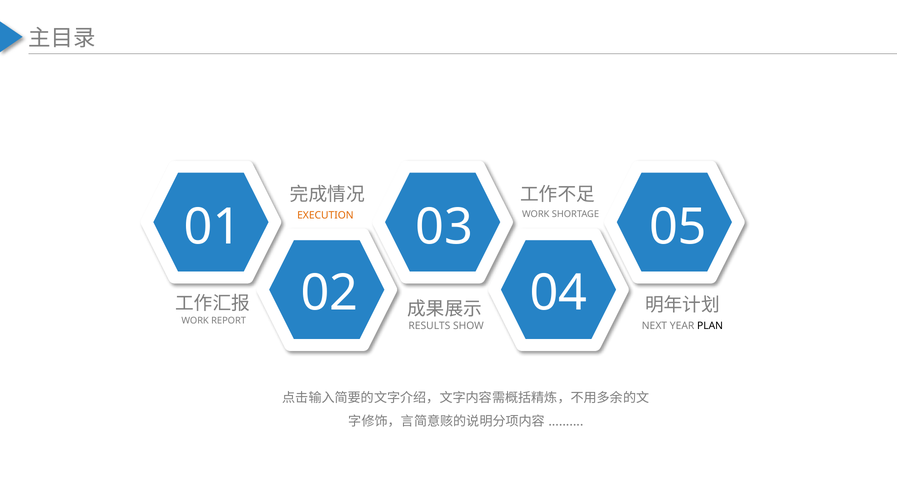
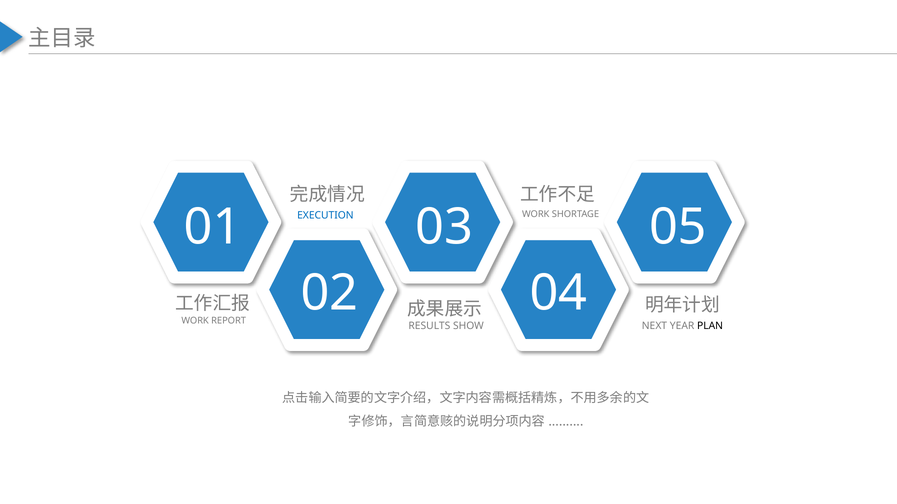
EXECUTION colour: orange -> blue
